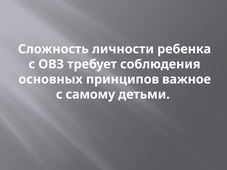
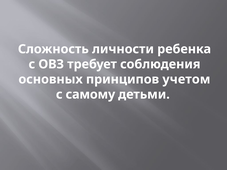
важное: важное -> учетом
